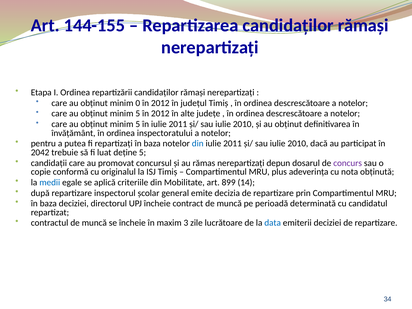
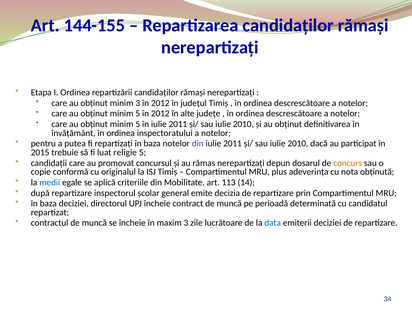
minim 0: 0 -> 3
din at (198, 144) colour: blue -> purple
2042: 2042 -> 2015
deţine: deţine -> religie
concurs colour: purple -> orange
899: 899 -> 113
